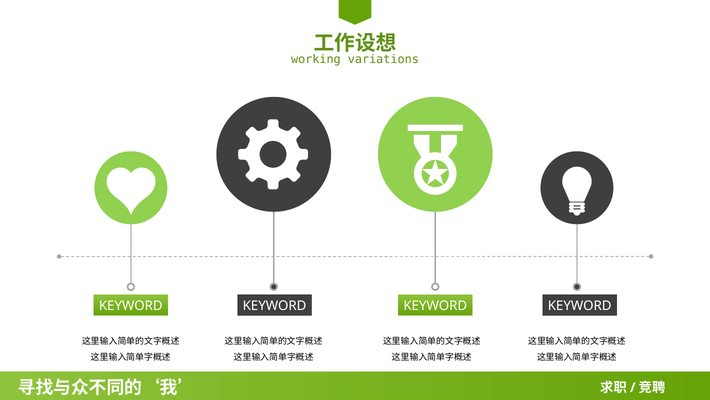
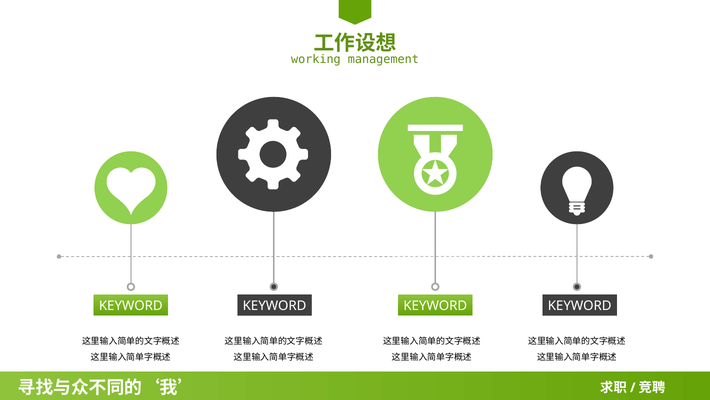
variations: variations -> management
